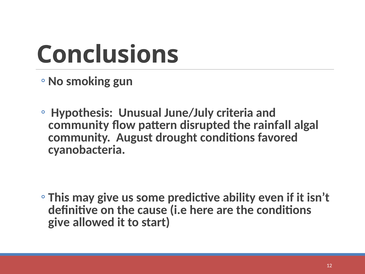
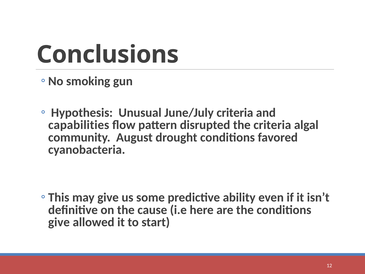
community at (79, 125): community -> capabilities
the rainfall: rainfall -> criteria
